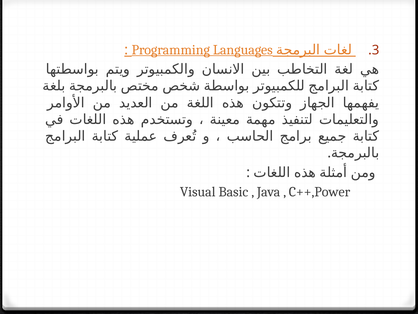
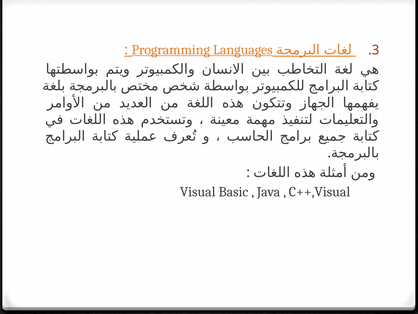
C++,Power: C++,Power -> C++,Visual
